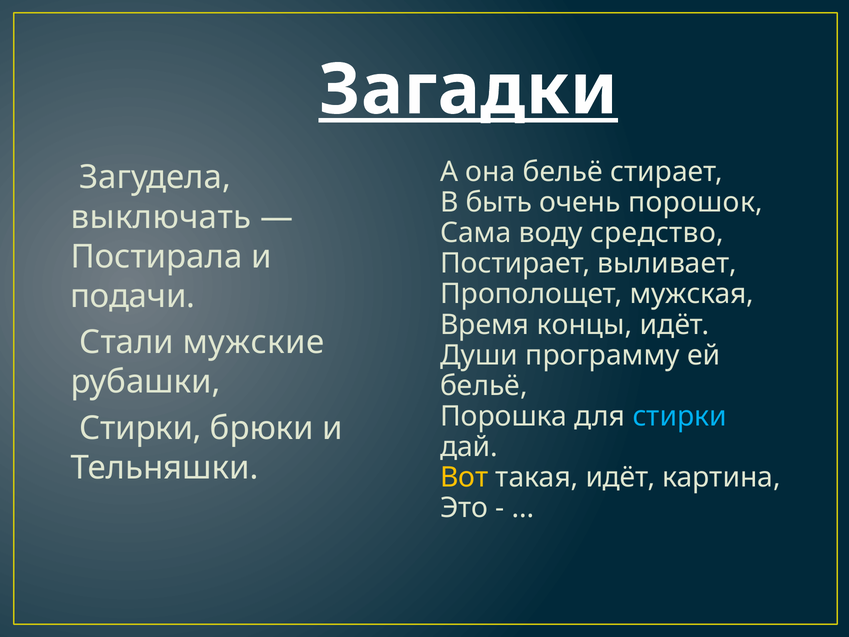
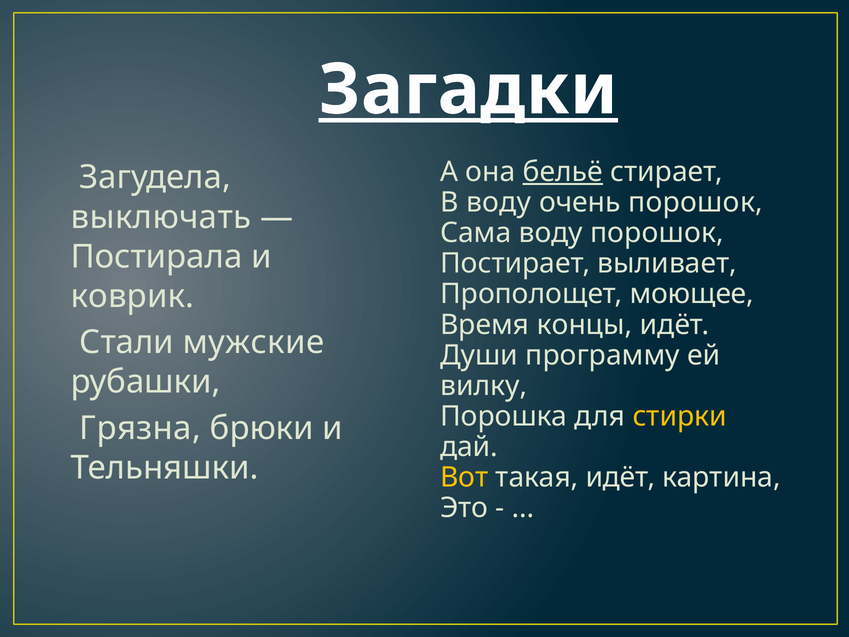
бельё at (563, 172) underline: none -> present
В быть: быть -> воду
воду средство: средство -> порошок
мужская: мужская -> моющее
подачи: подачи -> коврик
бельё at (484, 386): бельё -> вилку
стирки at (680, 416) colour: light blue -> yellow
Стирки at (141, 428): Стирки -> Грязна
